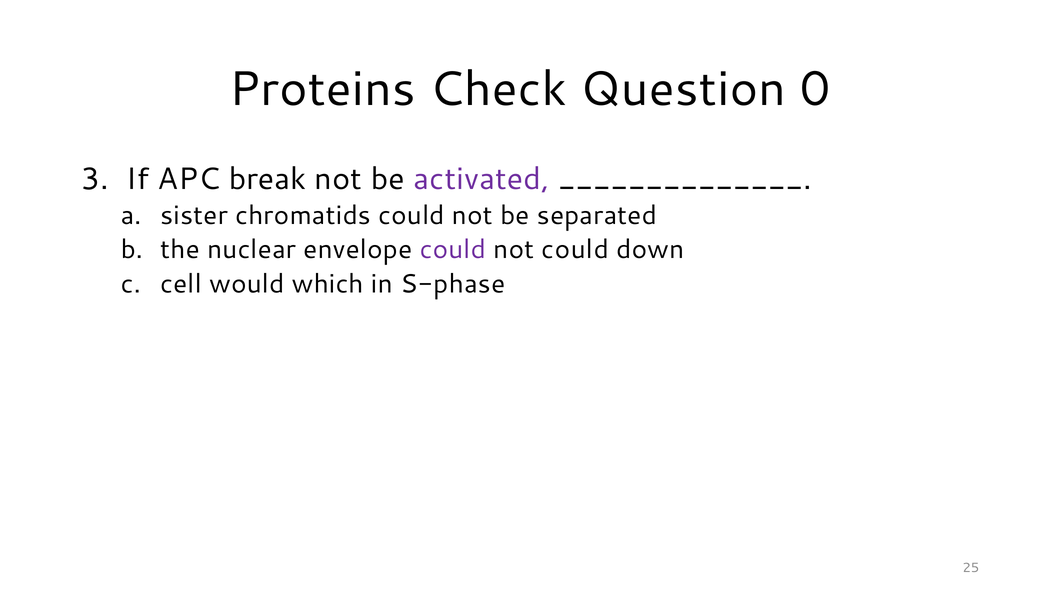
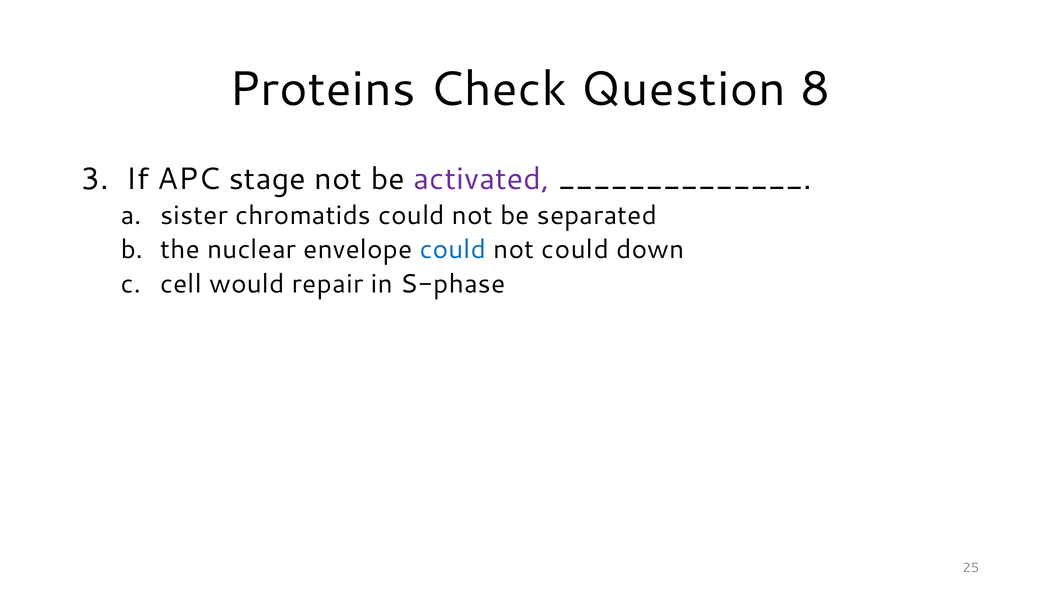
0: 0 -> 8
break: break -> stage
could at (453, 250) colour: purple -> blue
which: which -> repair
